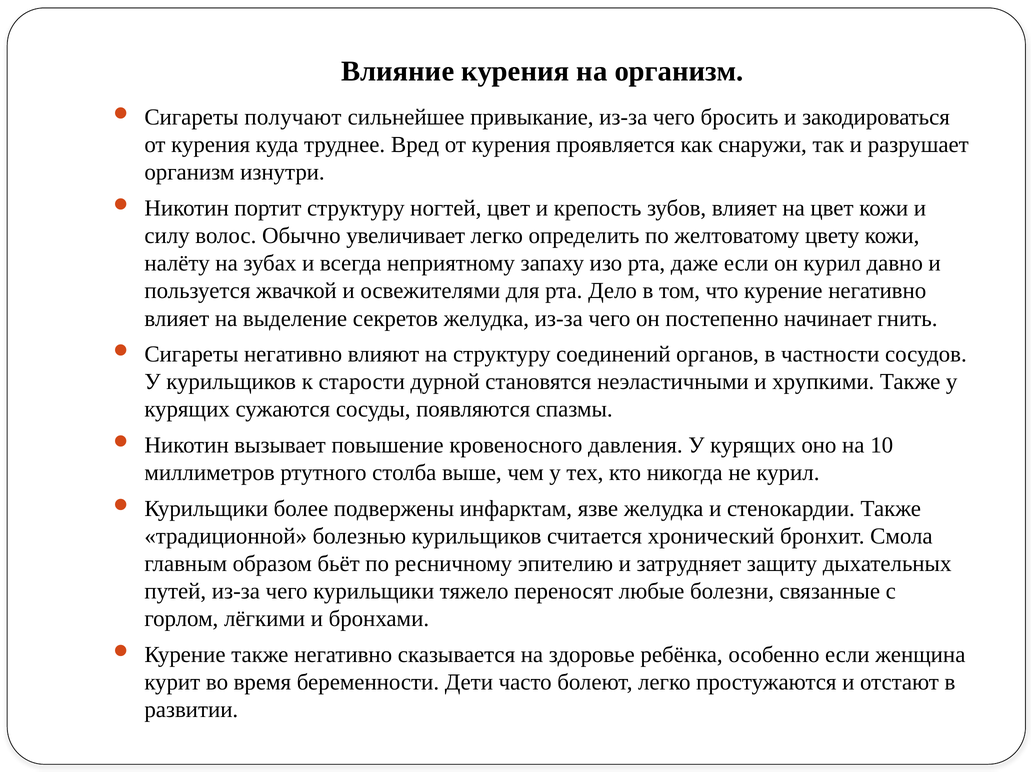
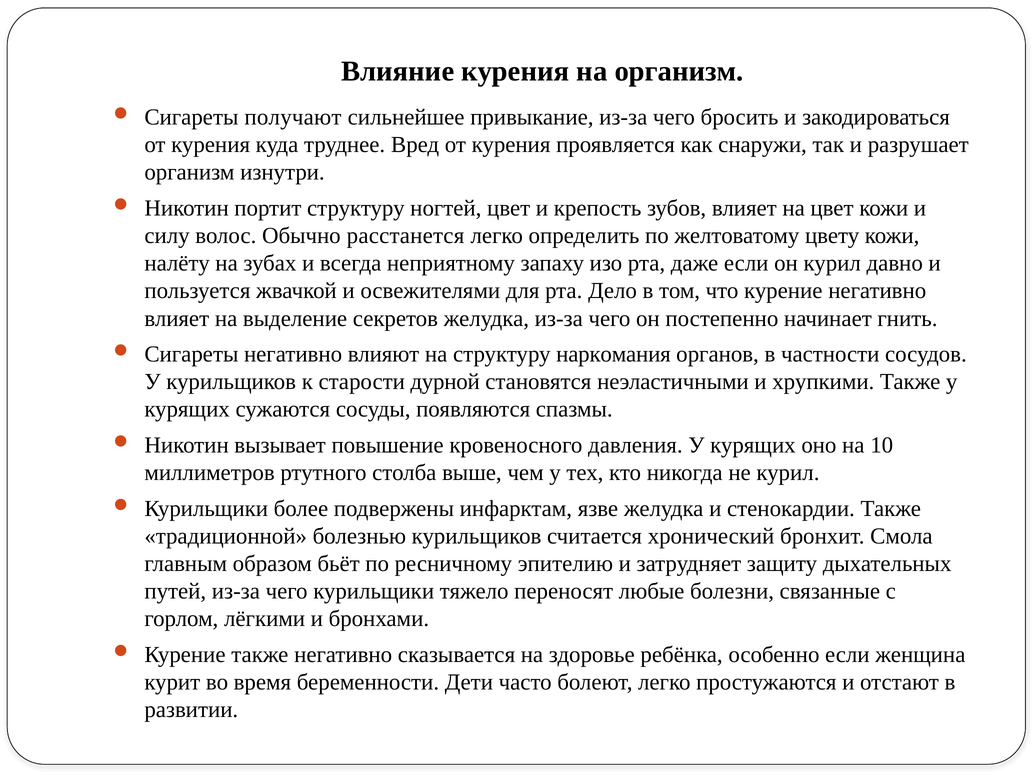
увеличивает: увеличивает -> расстанется
соединений: соединений -> наркомания
